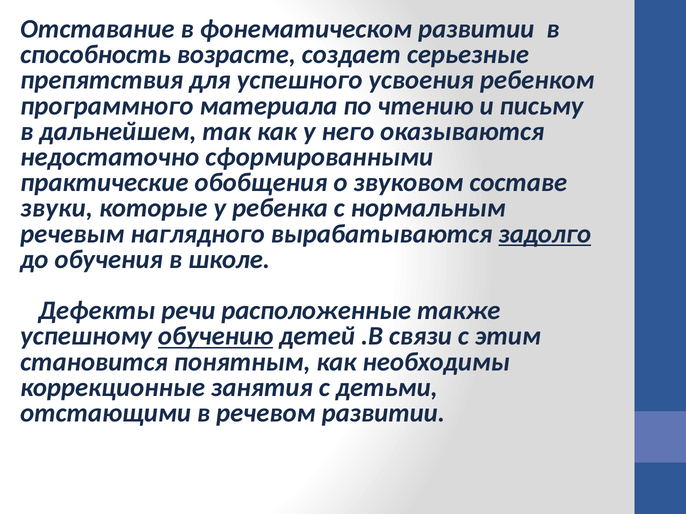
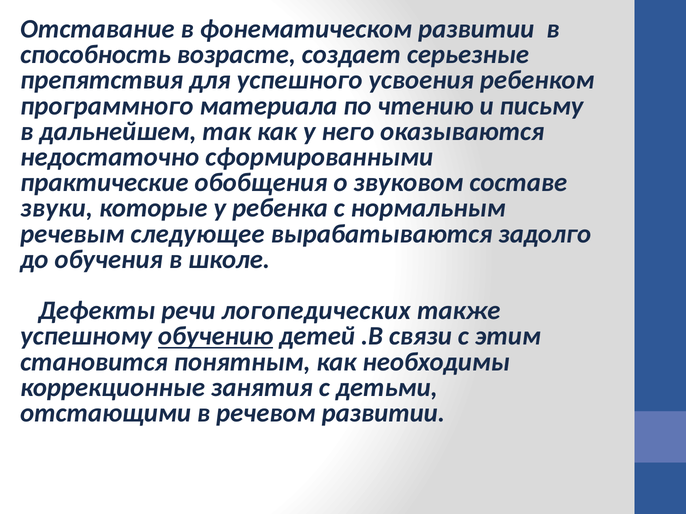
наглядного: наглядного -> следующее
задолго underline: present -> none
расположенные: расположенные -> логопедических
